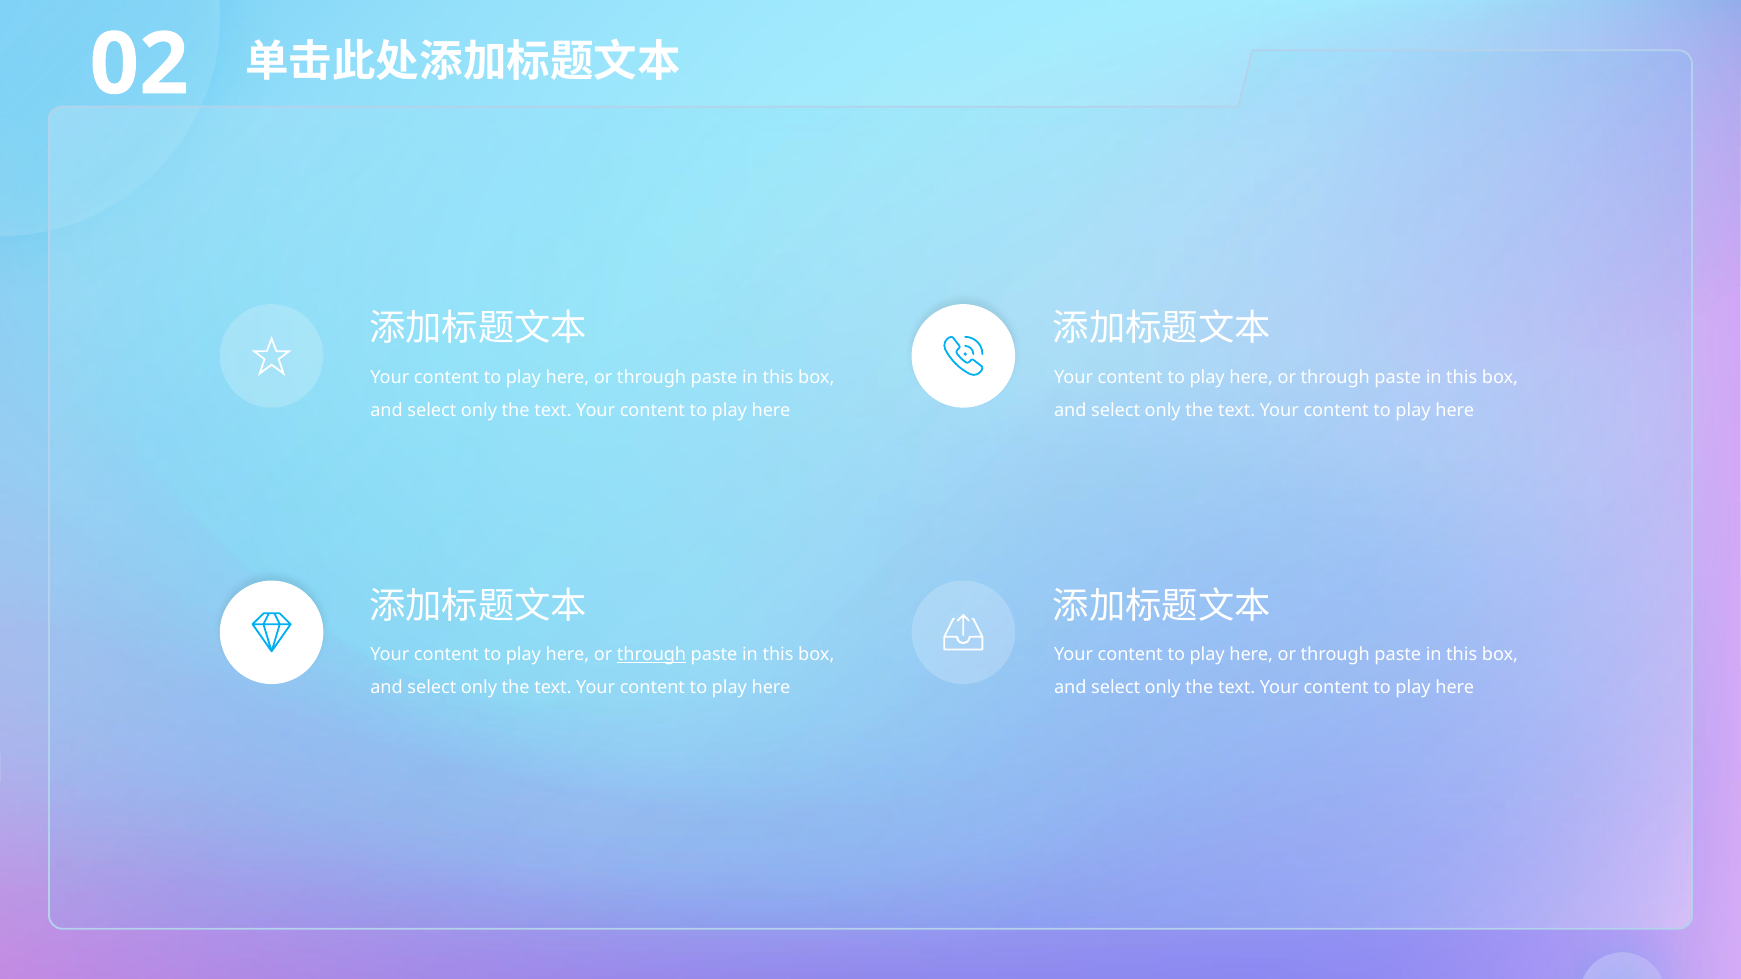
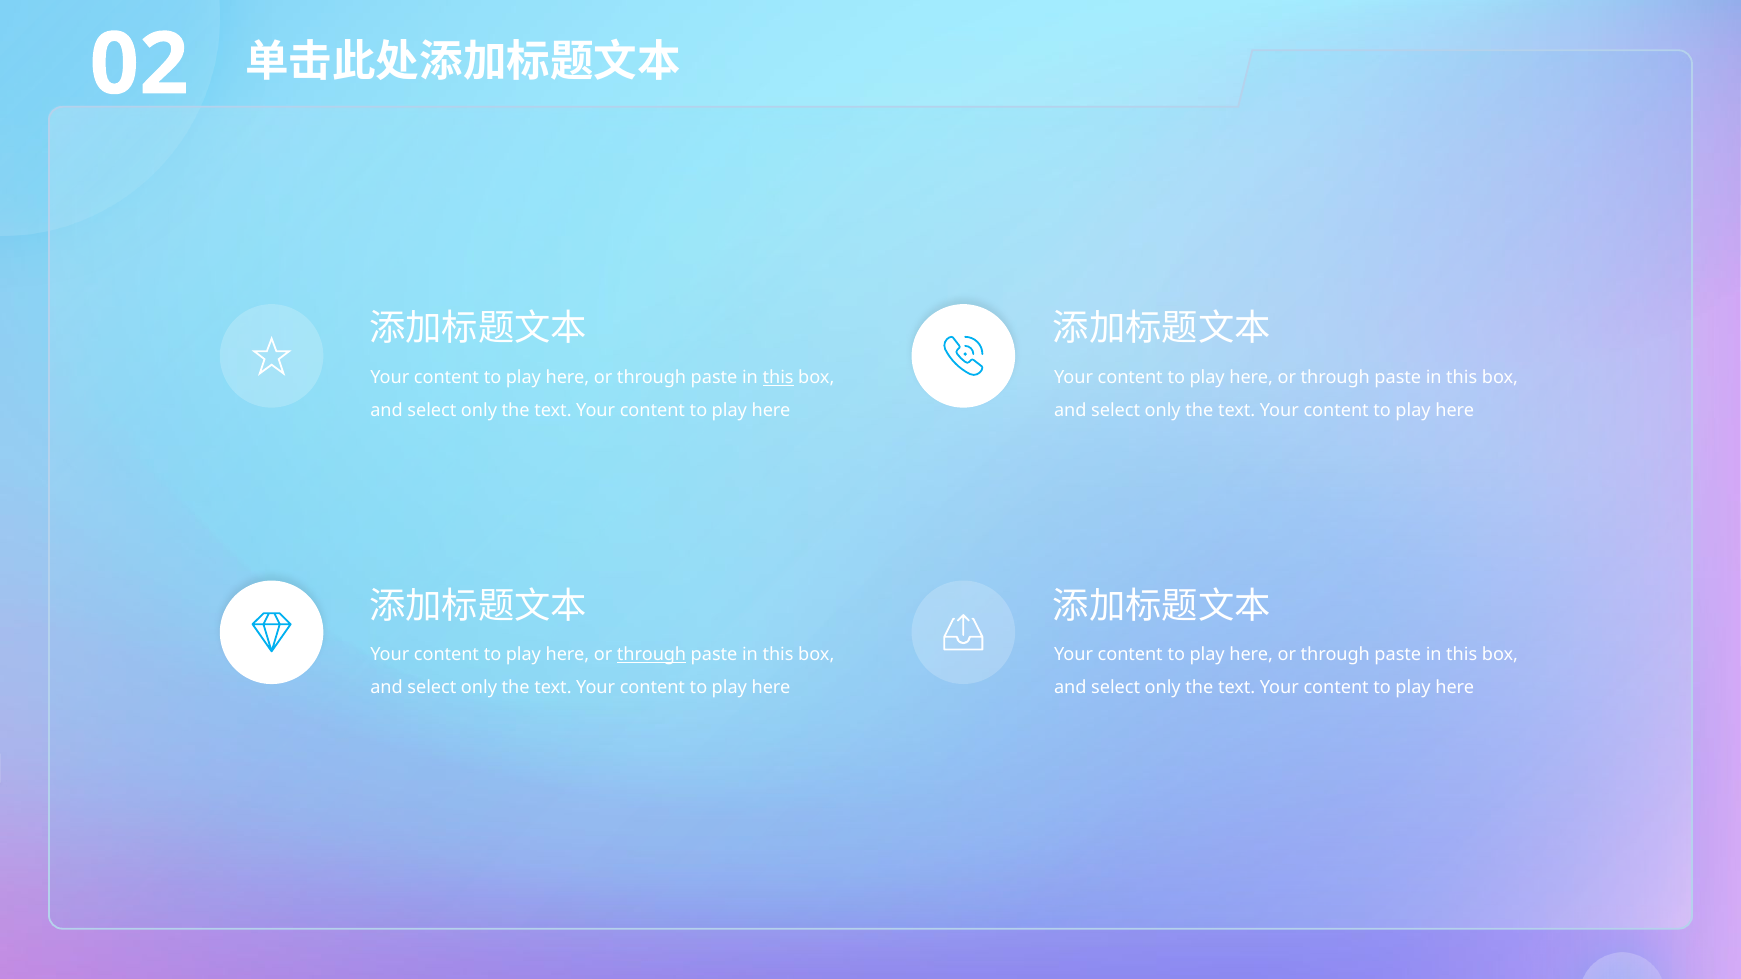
this at (778, 378) underline: none -> present
